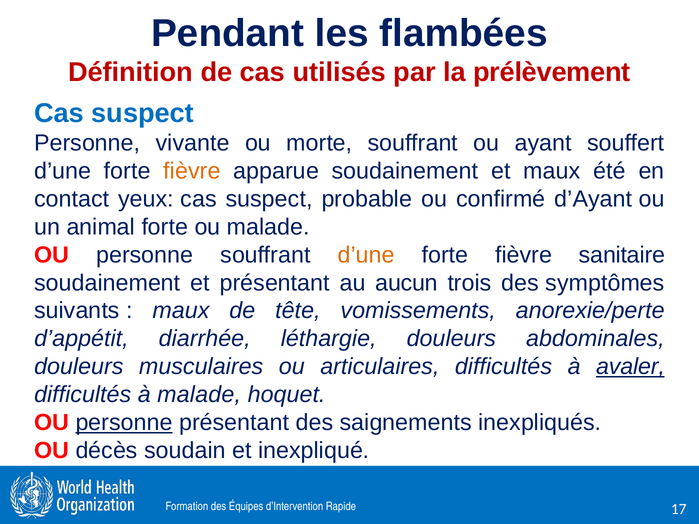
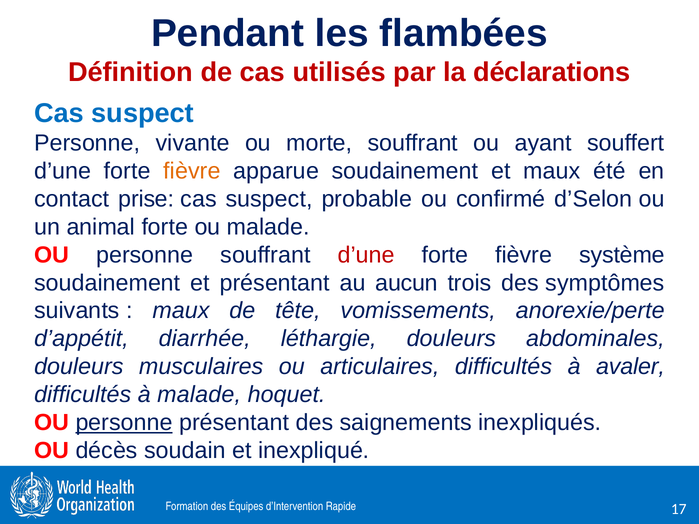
prélèvement: prélèvement -> déclarations
yeux: yeux -> prise
d’Ayant: d’Ayant -> d’Selon
d’une at (366, 255) colour: orange -> red
sanitaire: sanitaire -> système
avaler underline: present -> none
